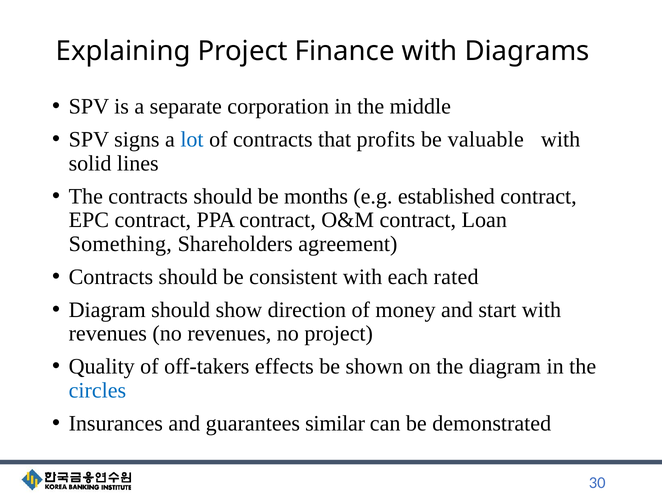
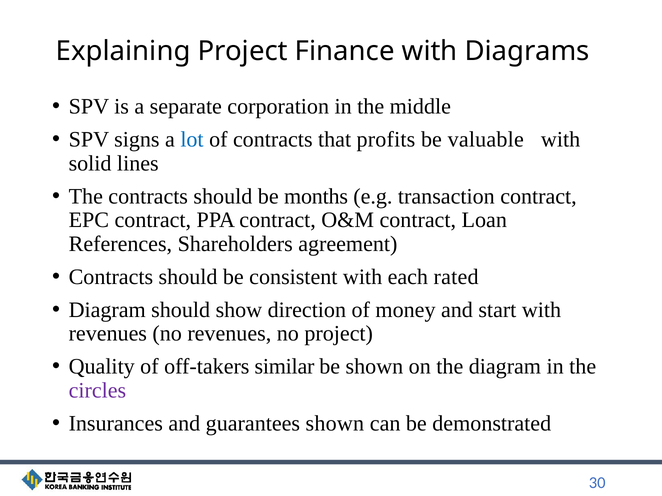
established: established -> transaction
Something: Something -> References
effects: effects -> similar
circles colour: blue -> purple
guarantees similar: similar -> shown
